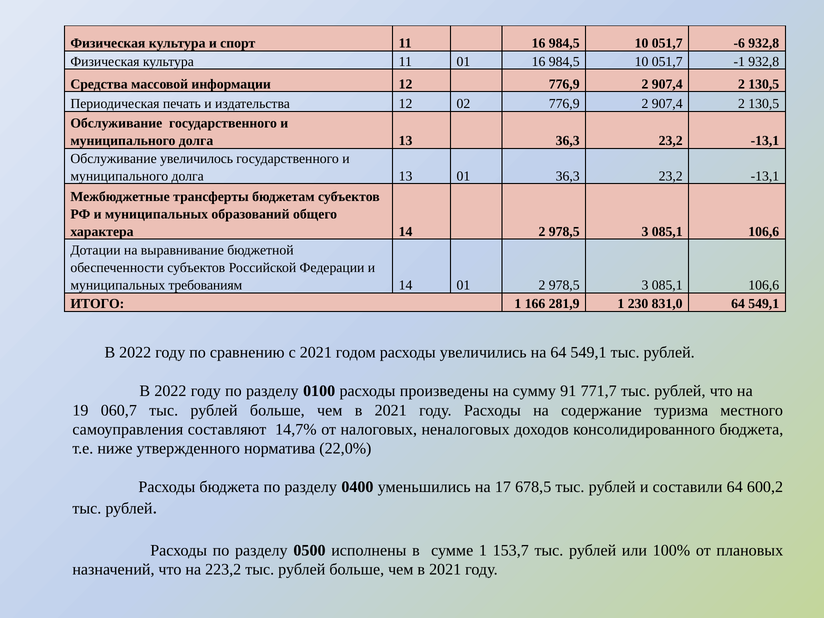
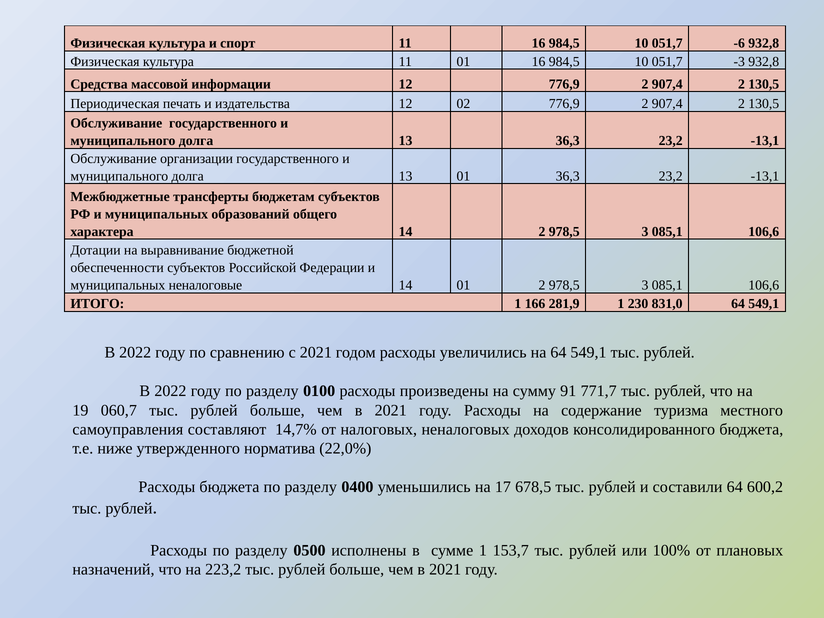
-1: -1 -> -3
увеличилось: увеличилось -> организации
требованиям: требованиям -> неналоговые
